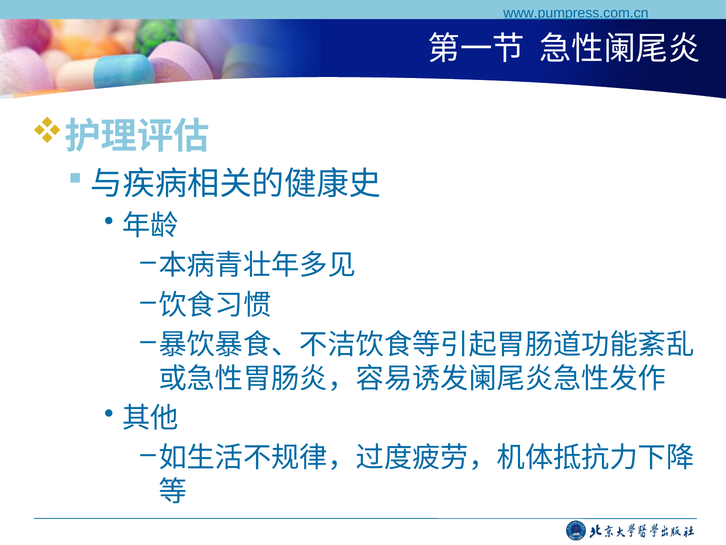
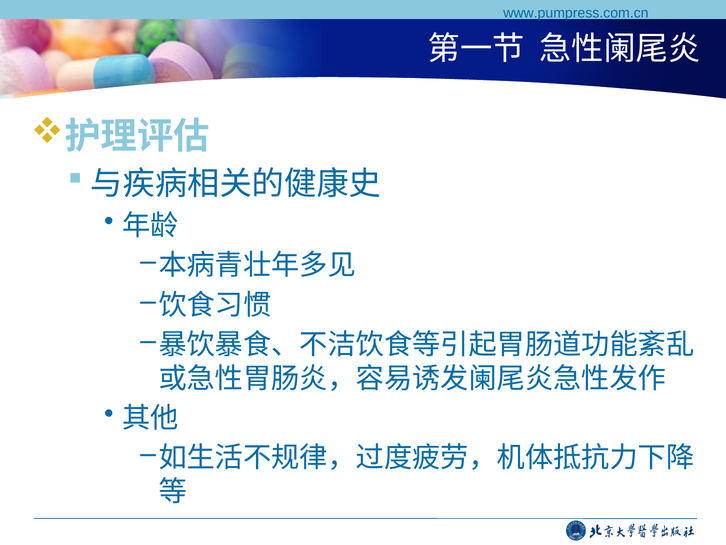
www.pumpress.com.cn underline: present -> none
